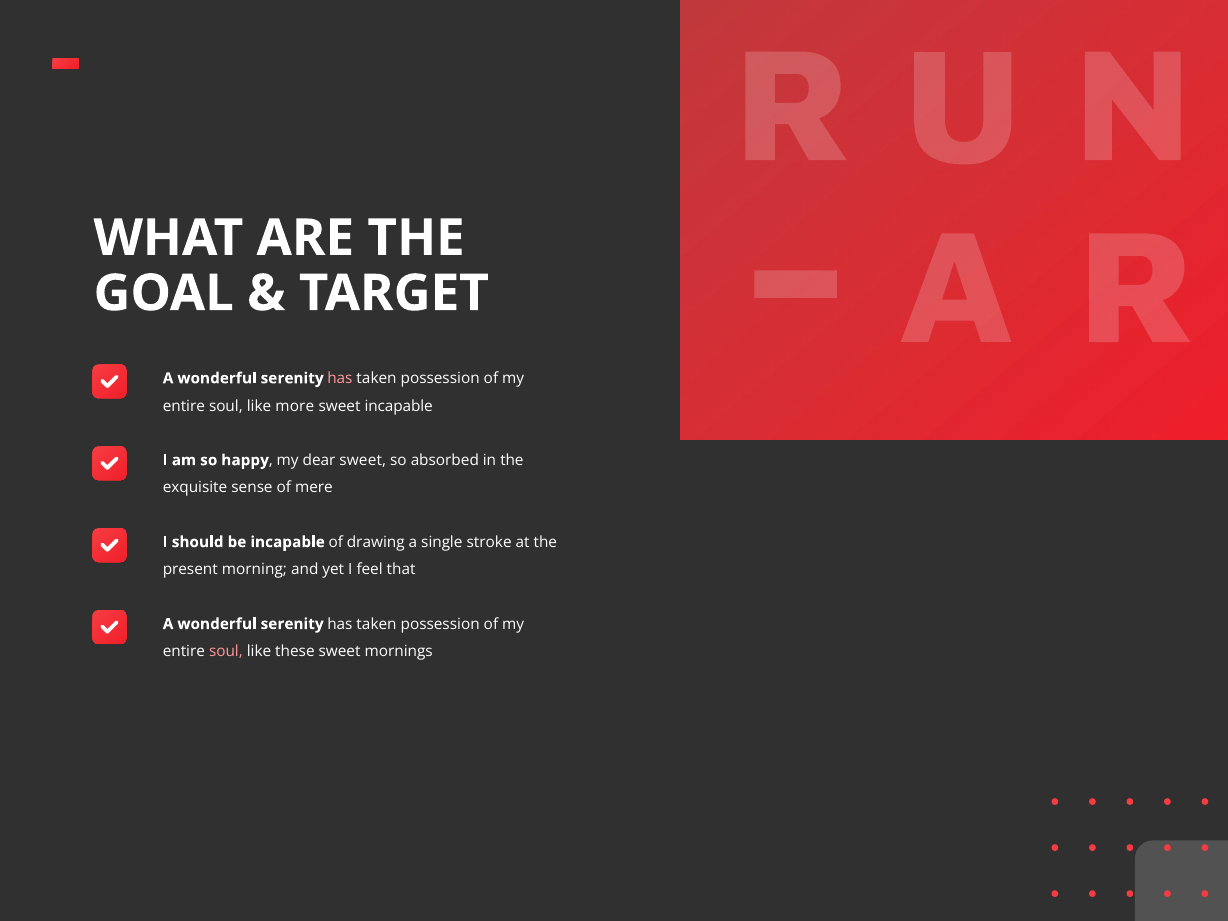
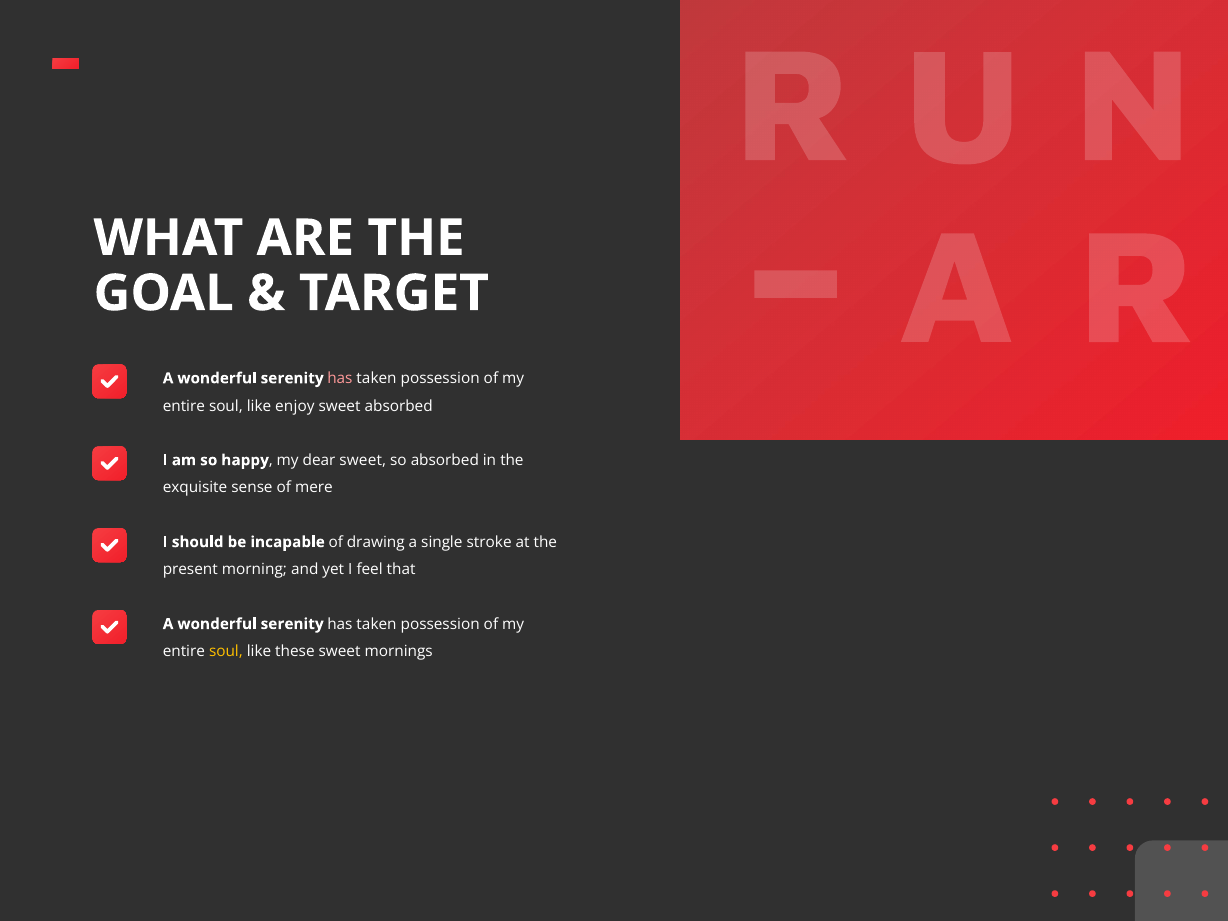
more: more -> enjoy
sweet incapable: incapable -> absorbed
soul at (226, 652) colour: pink -> yellow
